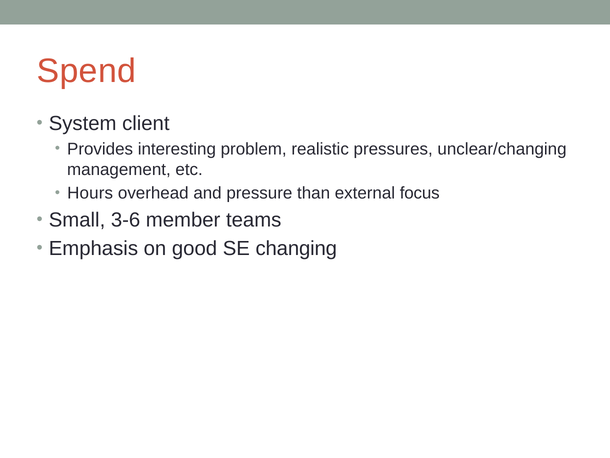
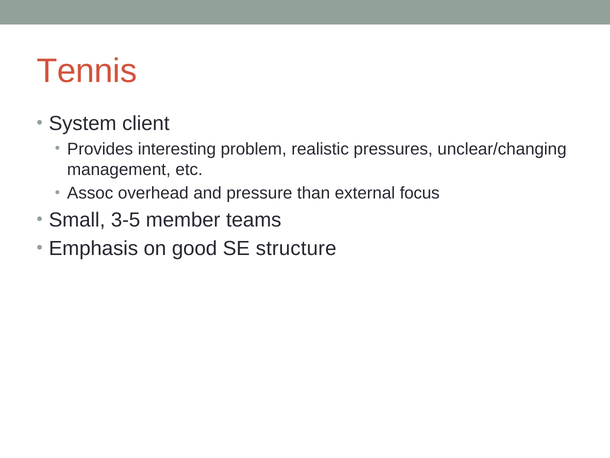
Spend: Spend -> Tennis
Hours: Hours -> Assoc
3-6: 3-6 -> 3-5
changing: changing -> structure
